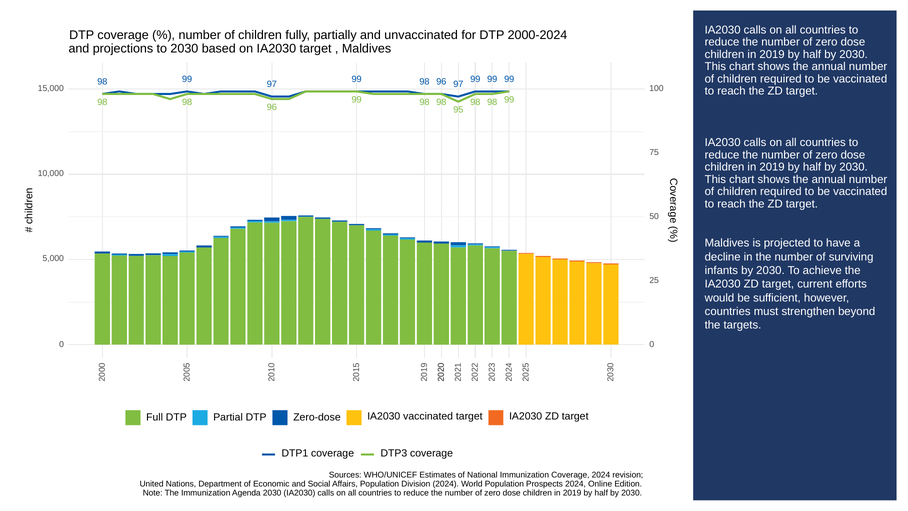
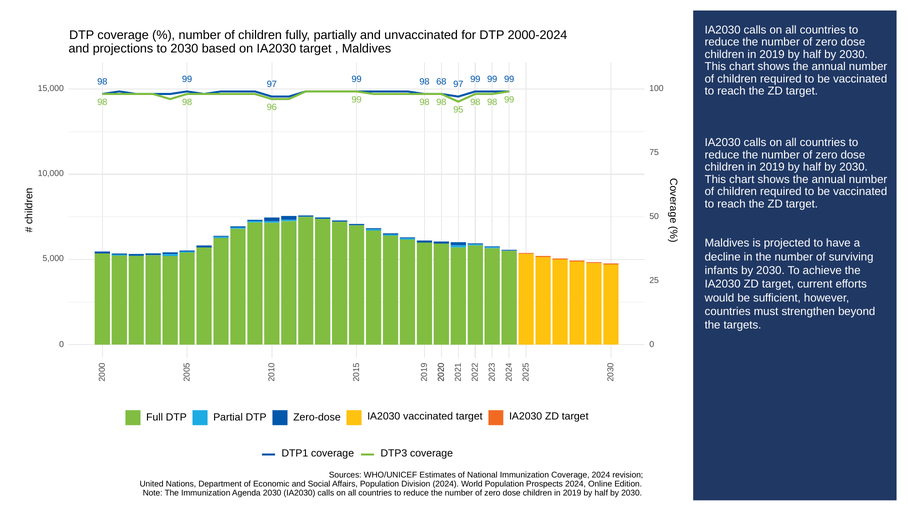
99 98 96: 96 -> 68
